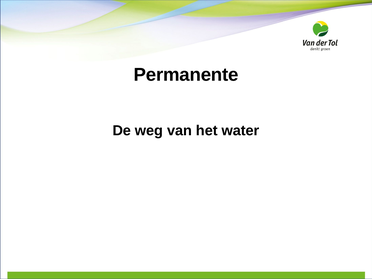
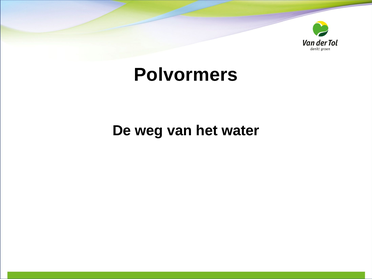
Permanente: Permanente -> Polvormers
